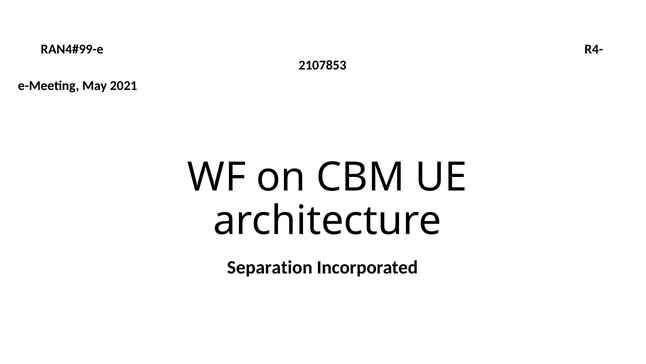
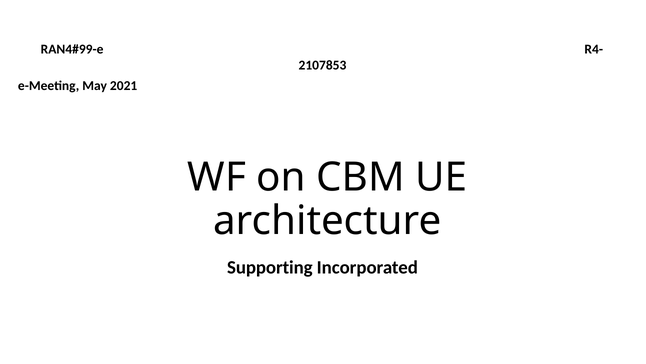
Separation: Separation -> Supporting
